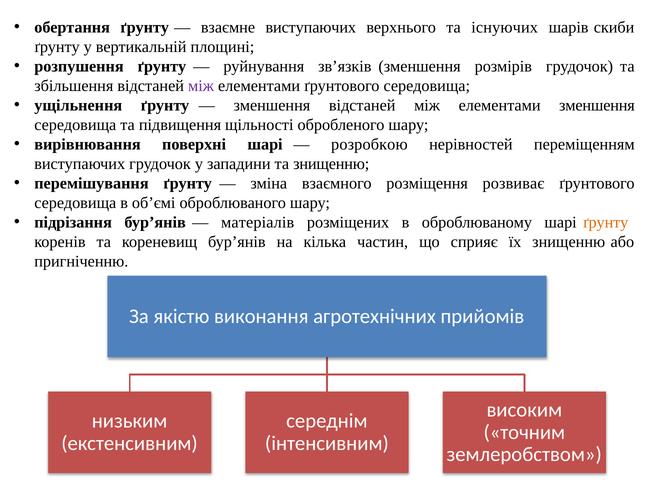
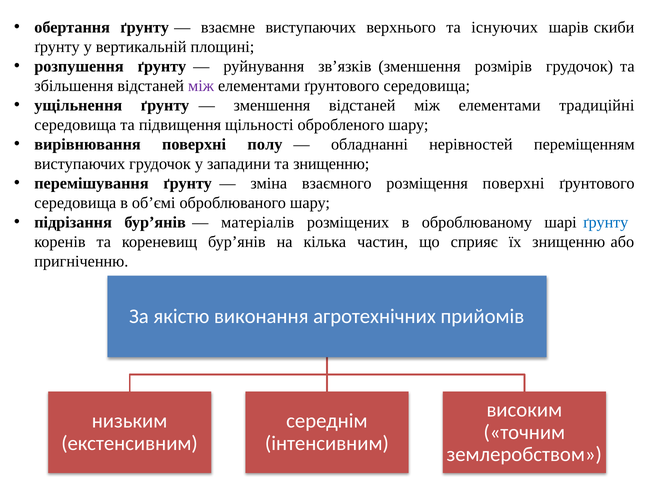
елементами зменшення: зменшення -> традиційні
поверхні шарі: шарі -> полу
розробкою: розробкою -> обладнанні
розміщення розвиває: розвиває -> поверхні
ґрунту at (606, 222) colour: orange -> blue
